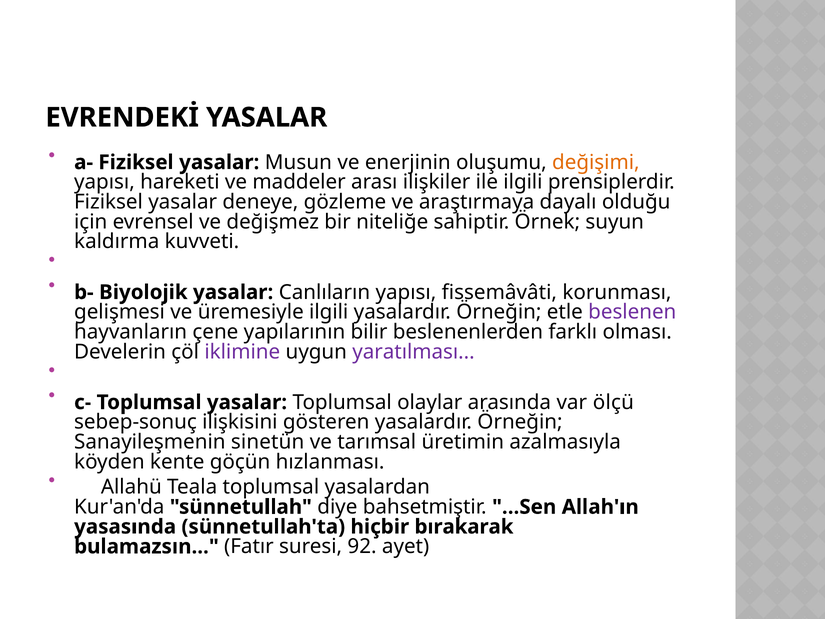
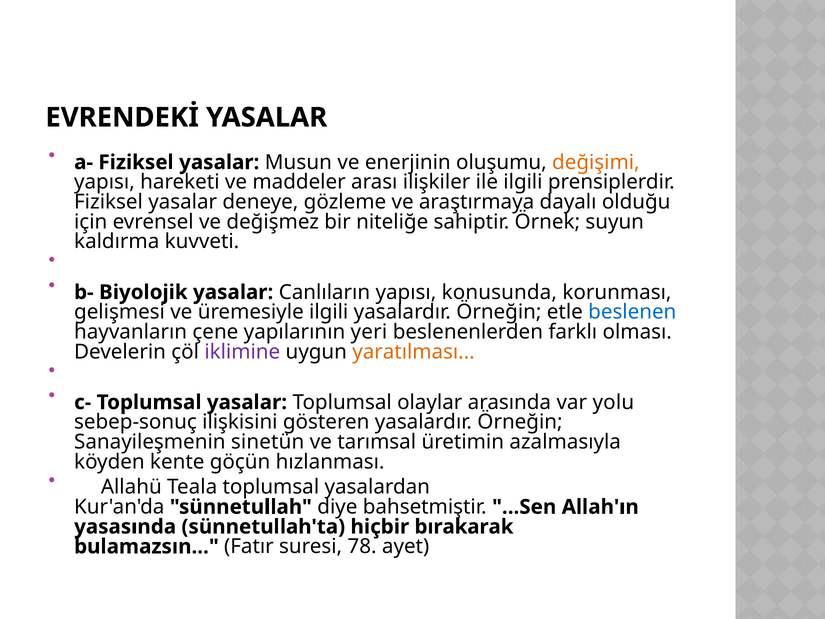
fissemâvâti: fissemâvâti -> konusunda
beslenen colour: purple -> blue
bilir: bilir -> yeri
yaratılması colour: purple -> orange
ölçü: ölçü -> yolu
92: 92 -> 78
